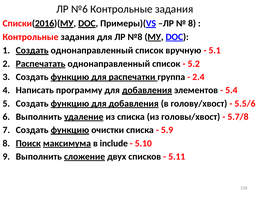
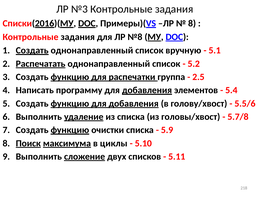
№6: №6 -> №3
2.4: 2.4 -> 2.5
include: include -> циклы
